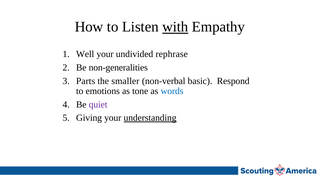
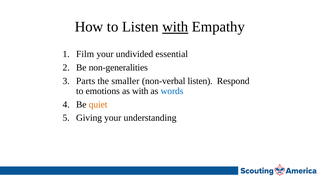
Well: Well -> Film
rephrase: rephrase -> essential
non-verbal basic: basic -> listen
as tone: tone -> with
quiet colour: purple -> orange
understanding underline: present -> none
